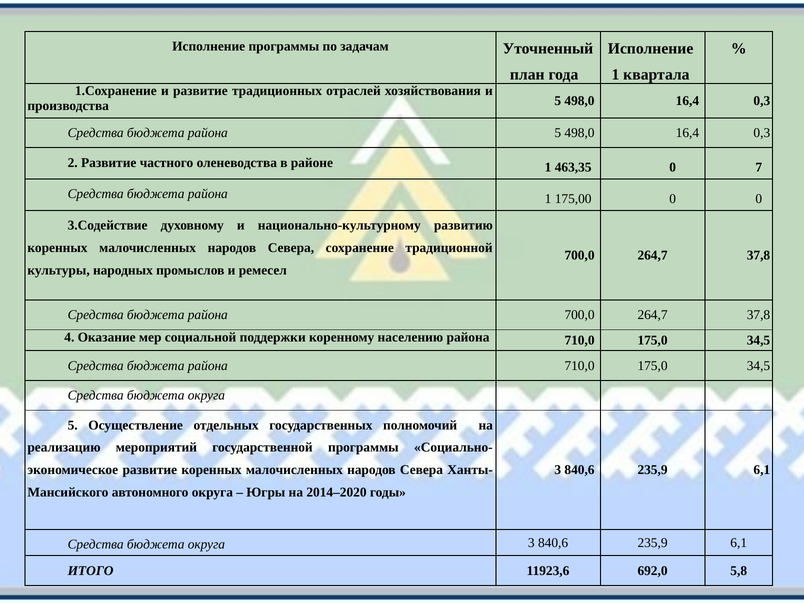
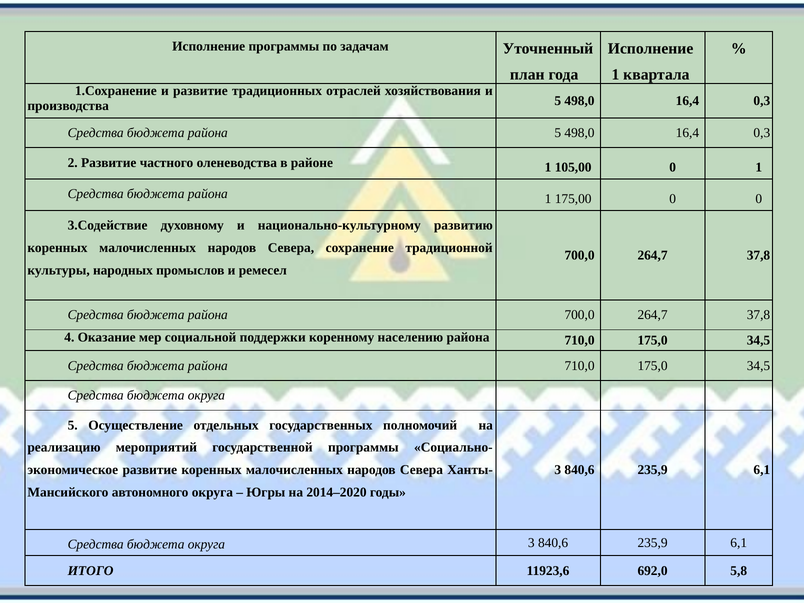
463,35: 463,35 -> 105,00
0 7: 7 -> 1
